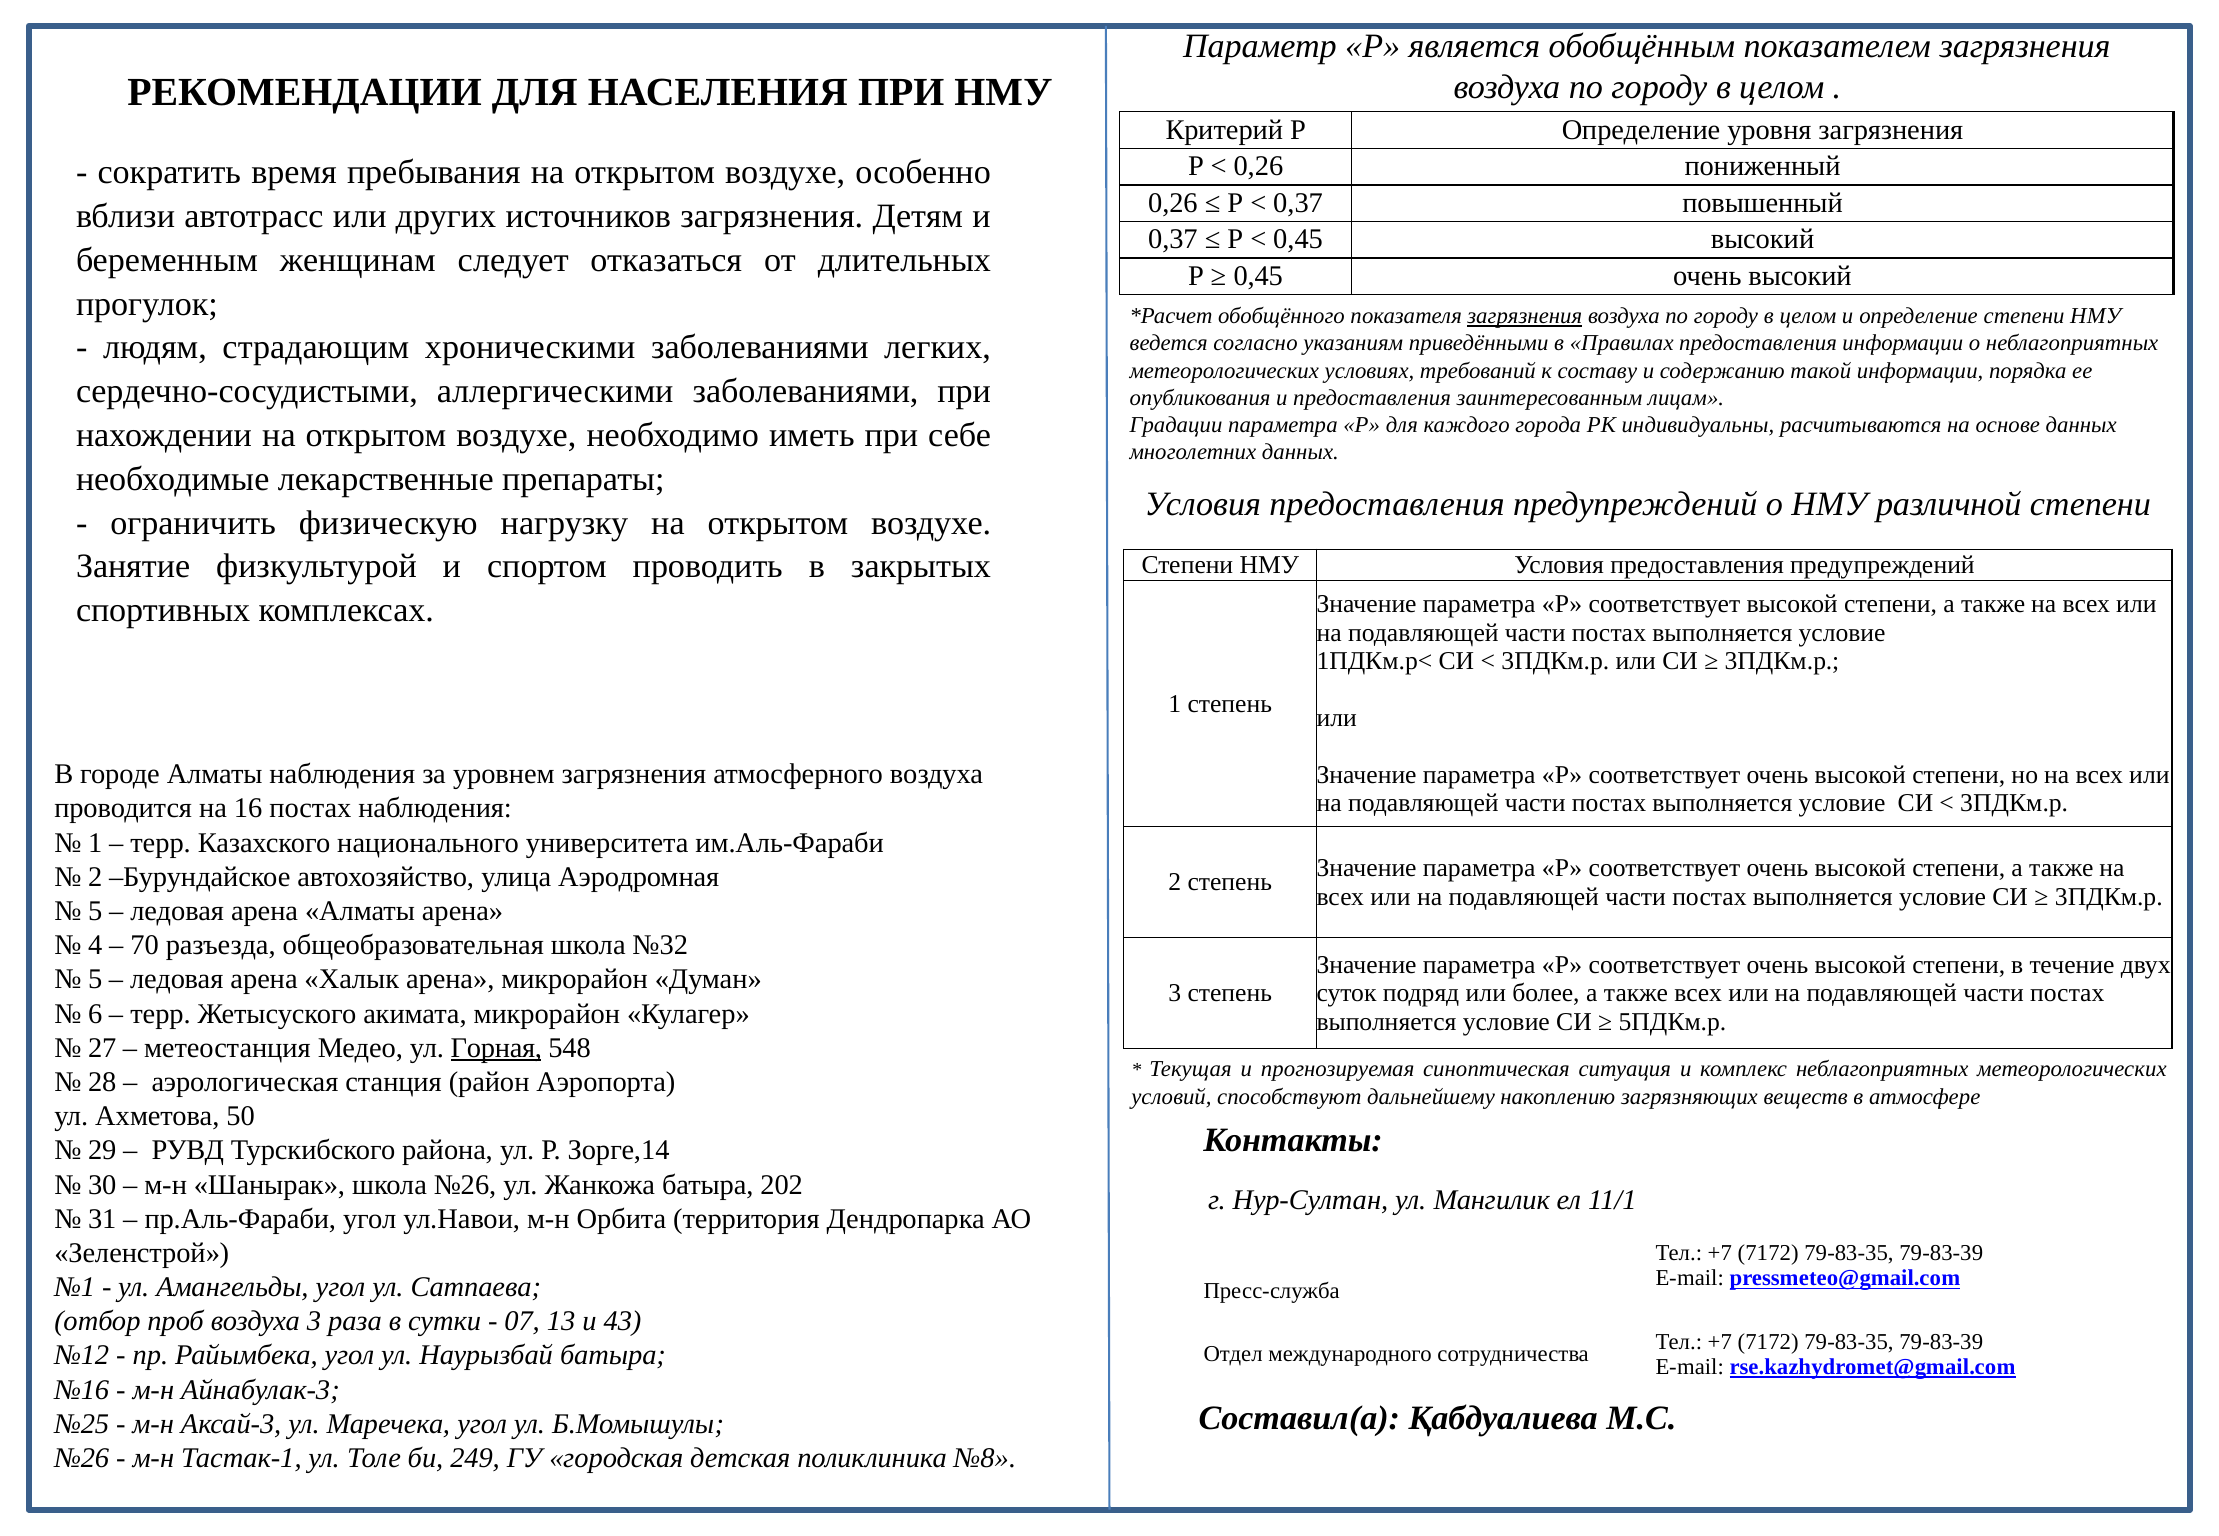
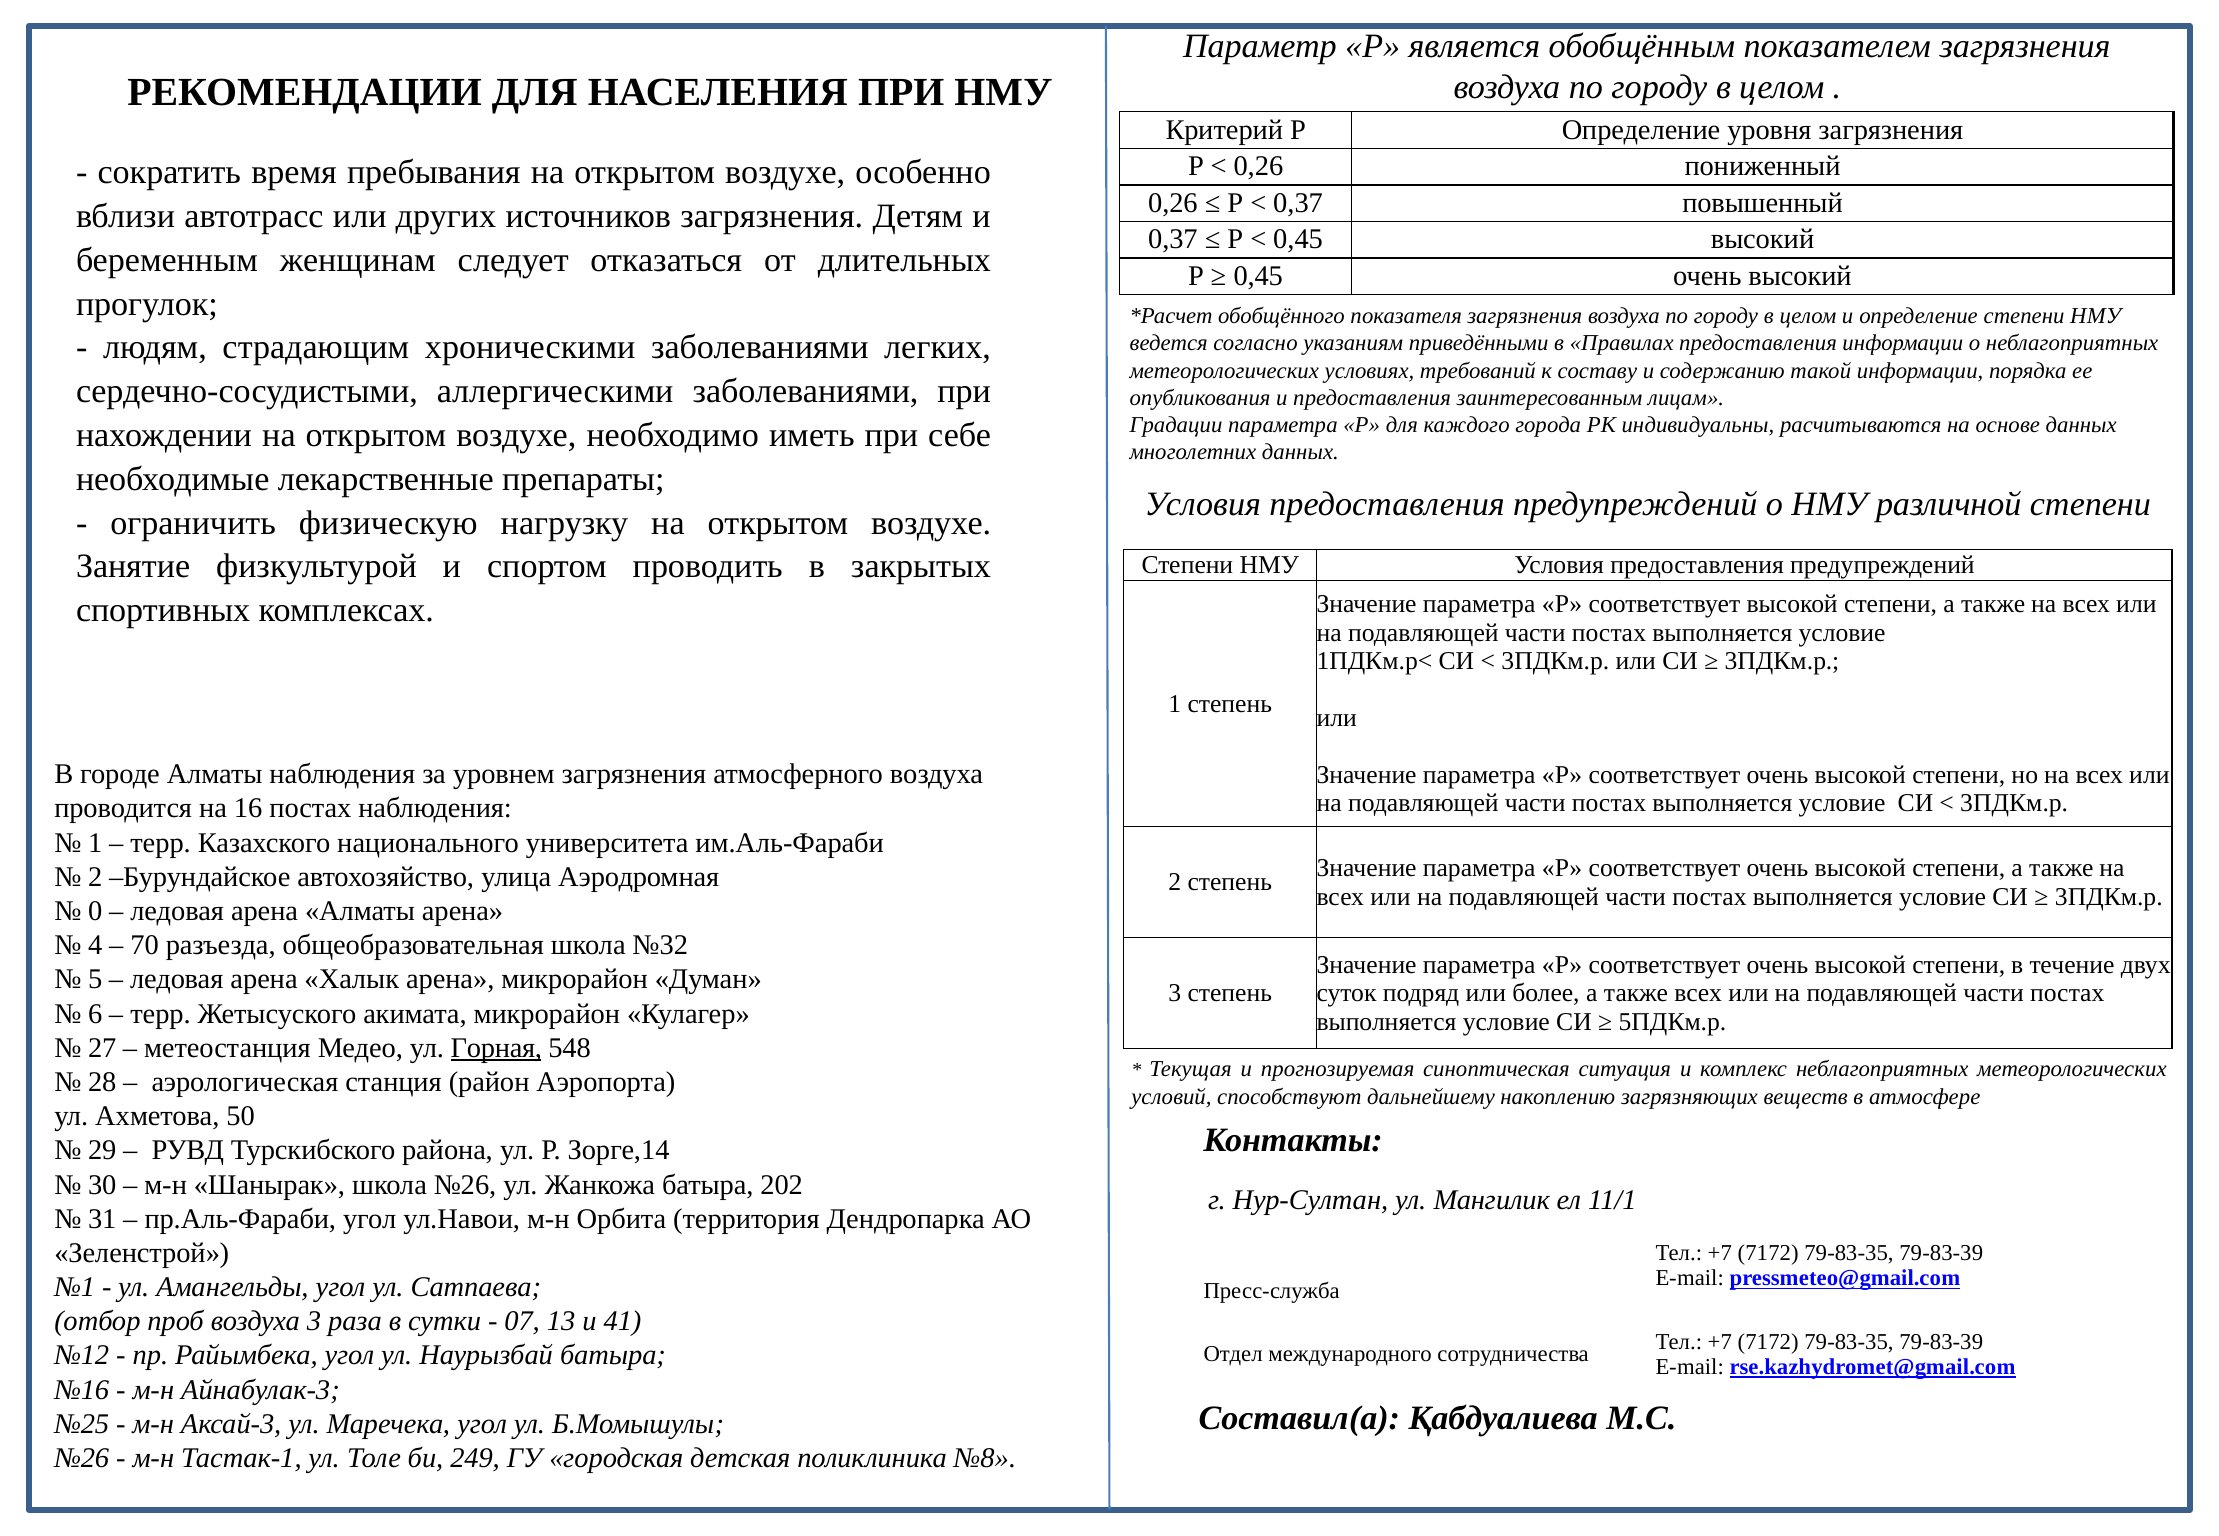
загрязнения at (1525, 316) underline: present -> none
5 at (95, 911): 5 -> 0
43: 43 -> 41
